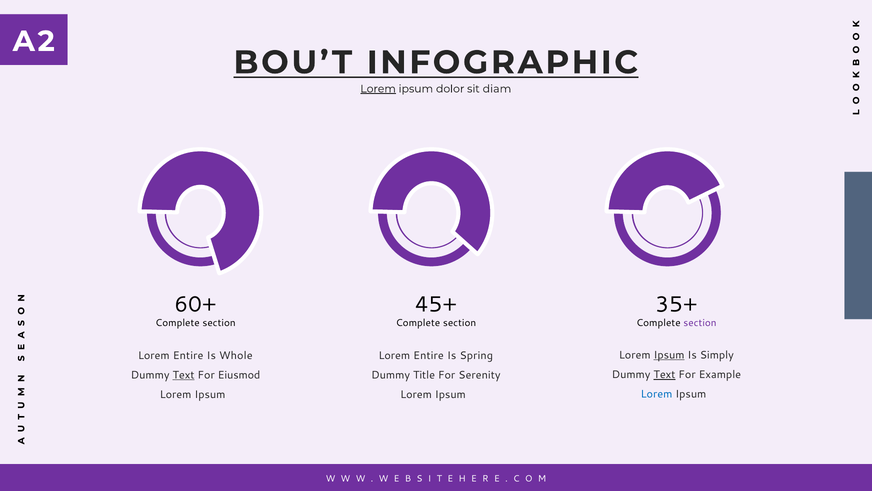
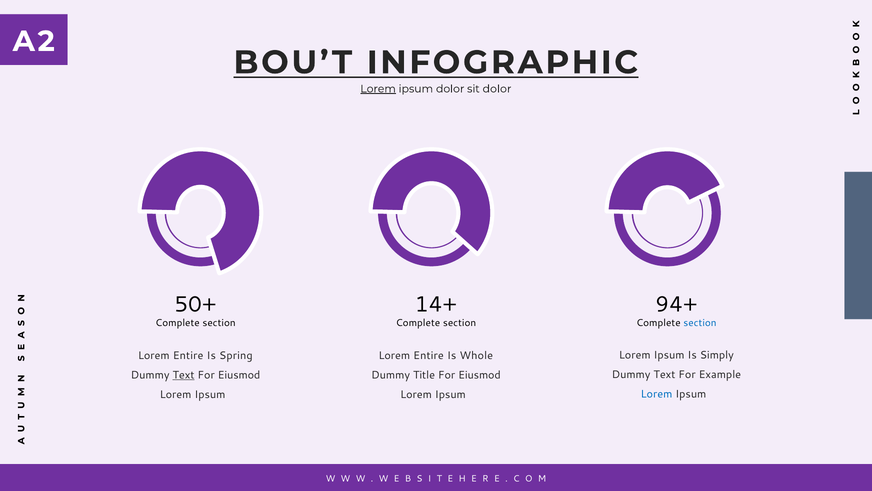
sit diam: diam -> dolor
60+: 60+ -> 50+
45+: 45+ -> 14+
35+: 35+ -> 94+
section at (700, 322) colour: purple -> blue
Ipsum at (669, 355) underline: present -> none
Whole: Whole -> Spring
Spring: Spring -> Whole
Text at (664, 374) underline: present -> none
Serenity at (479, 375): Serenity -> Eiusmod
